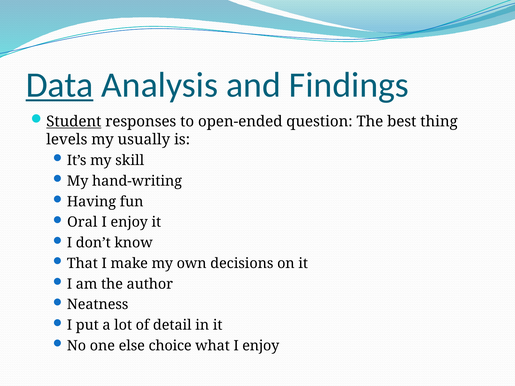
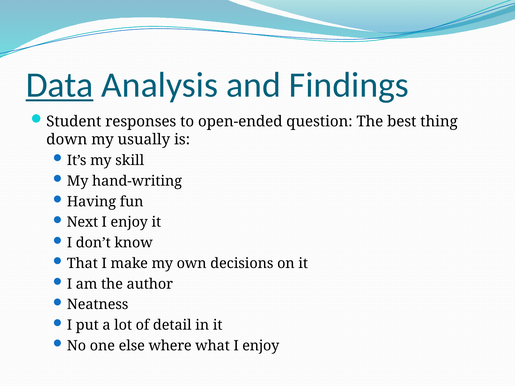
Student underline: present -> none
levels: levels -> down
Oral: Oral -> Next
choice: choice -> where
